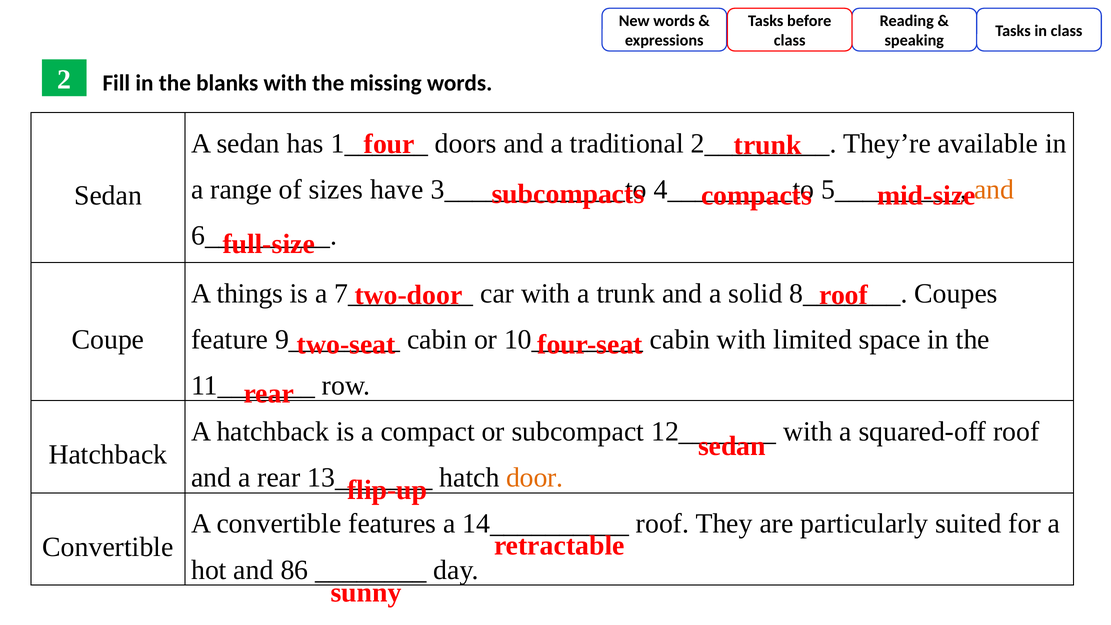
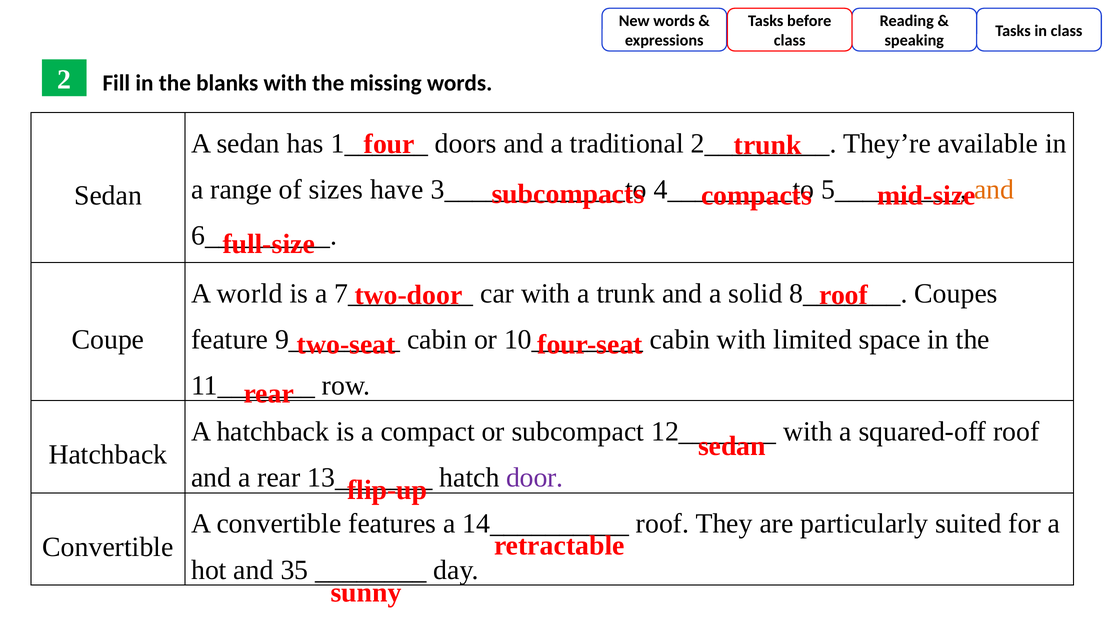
things: things -> world
door colour: orange -> purple
86: 86 -> 35
